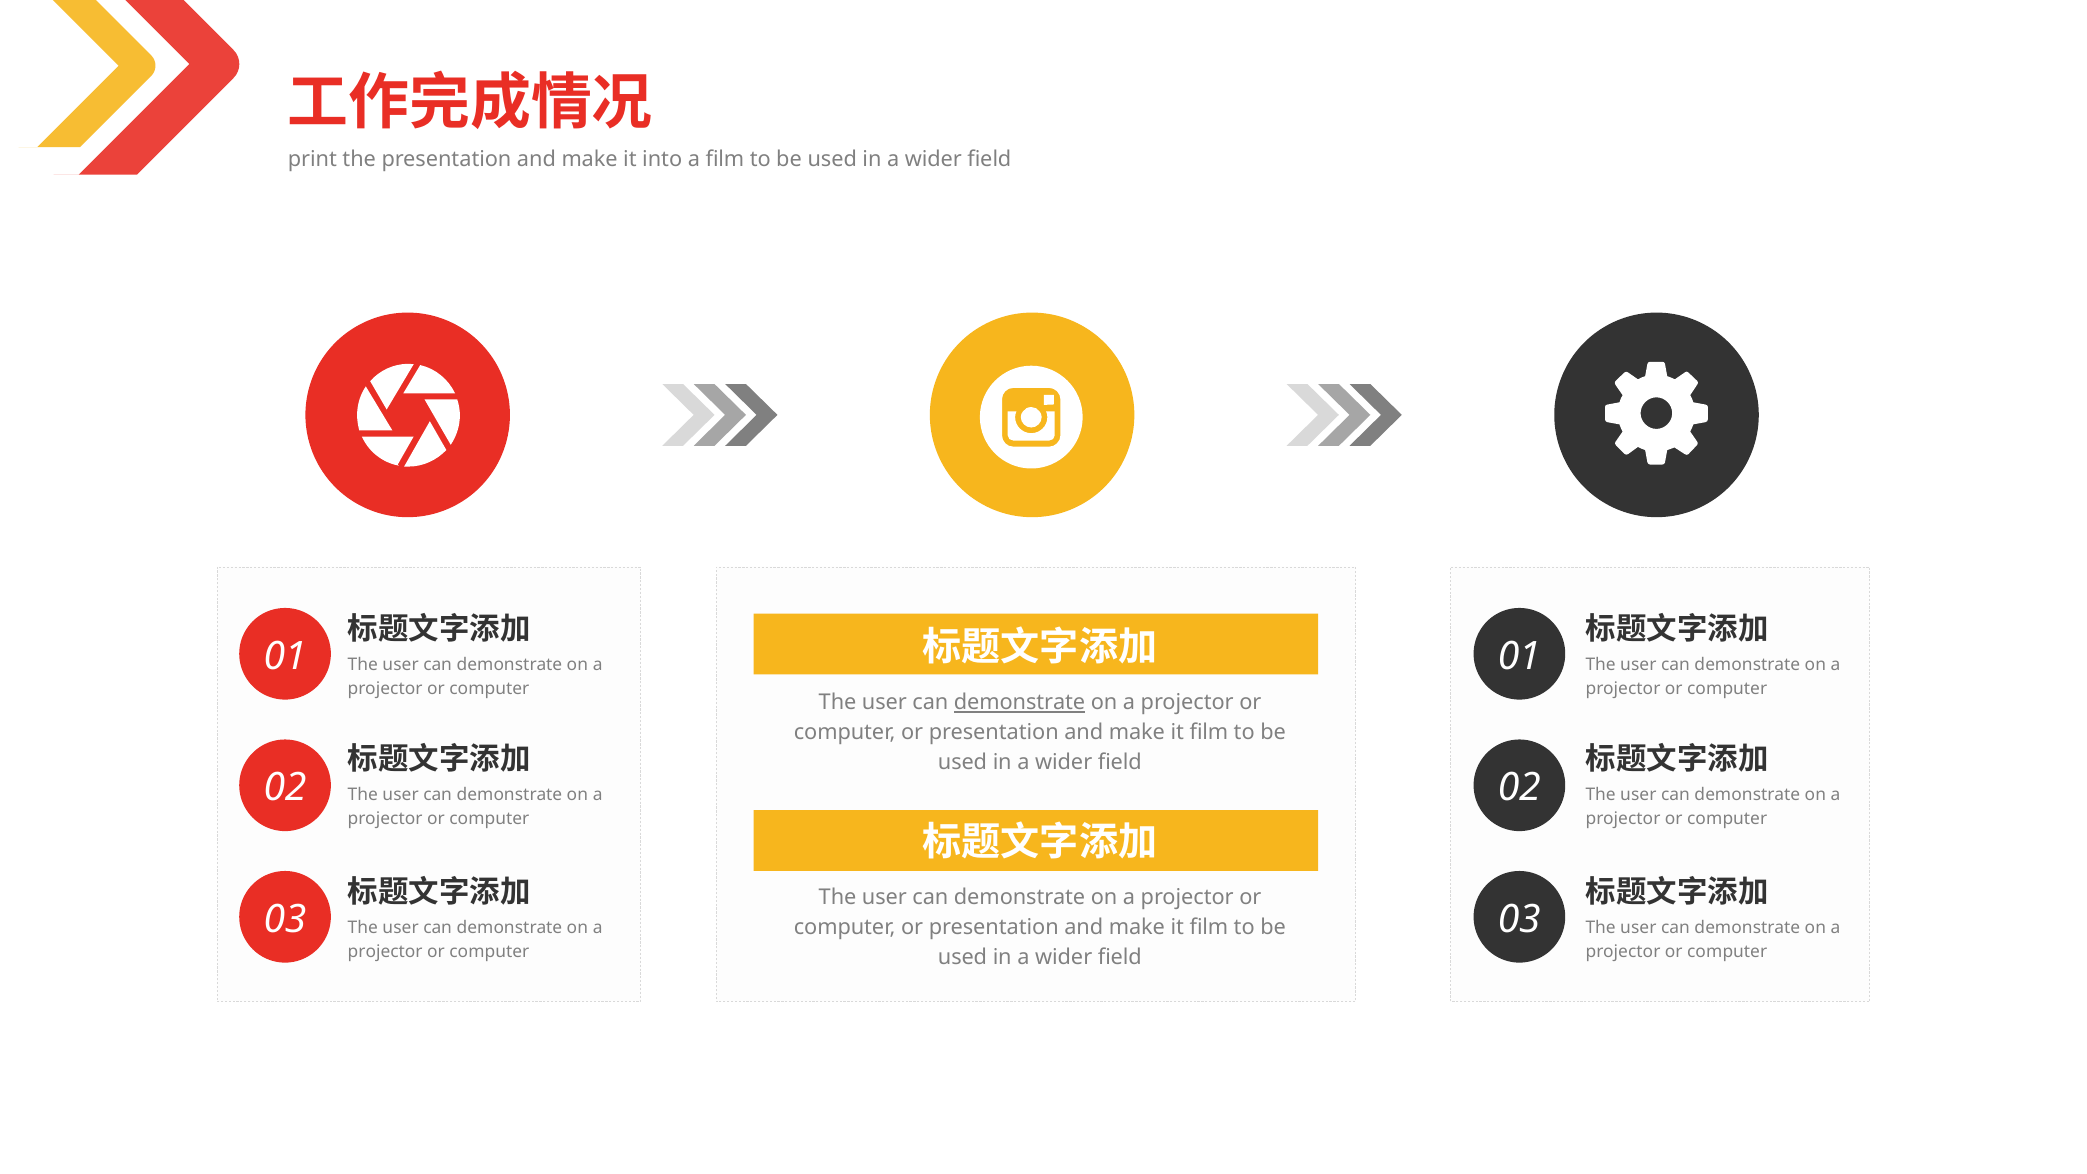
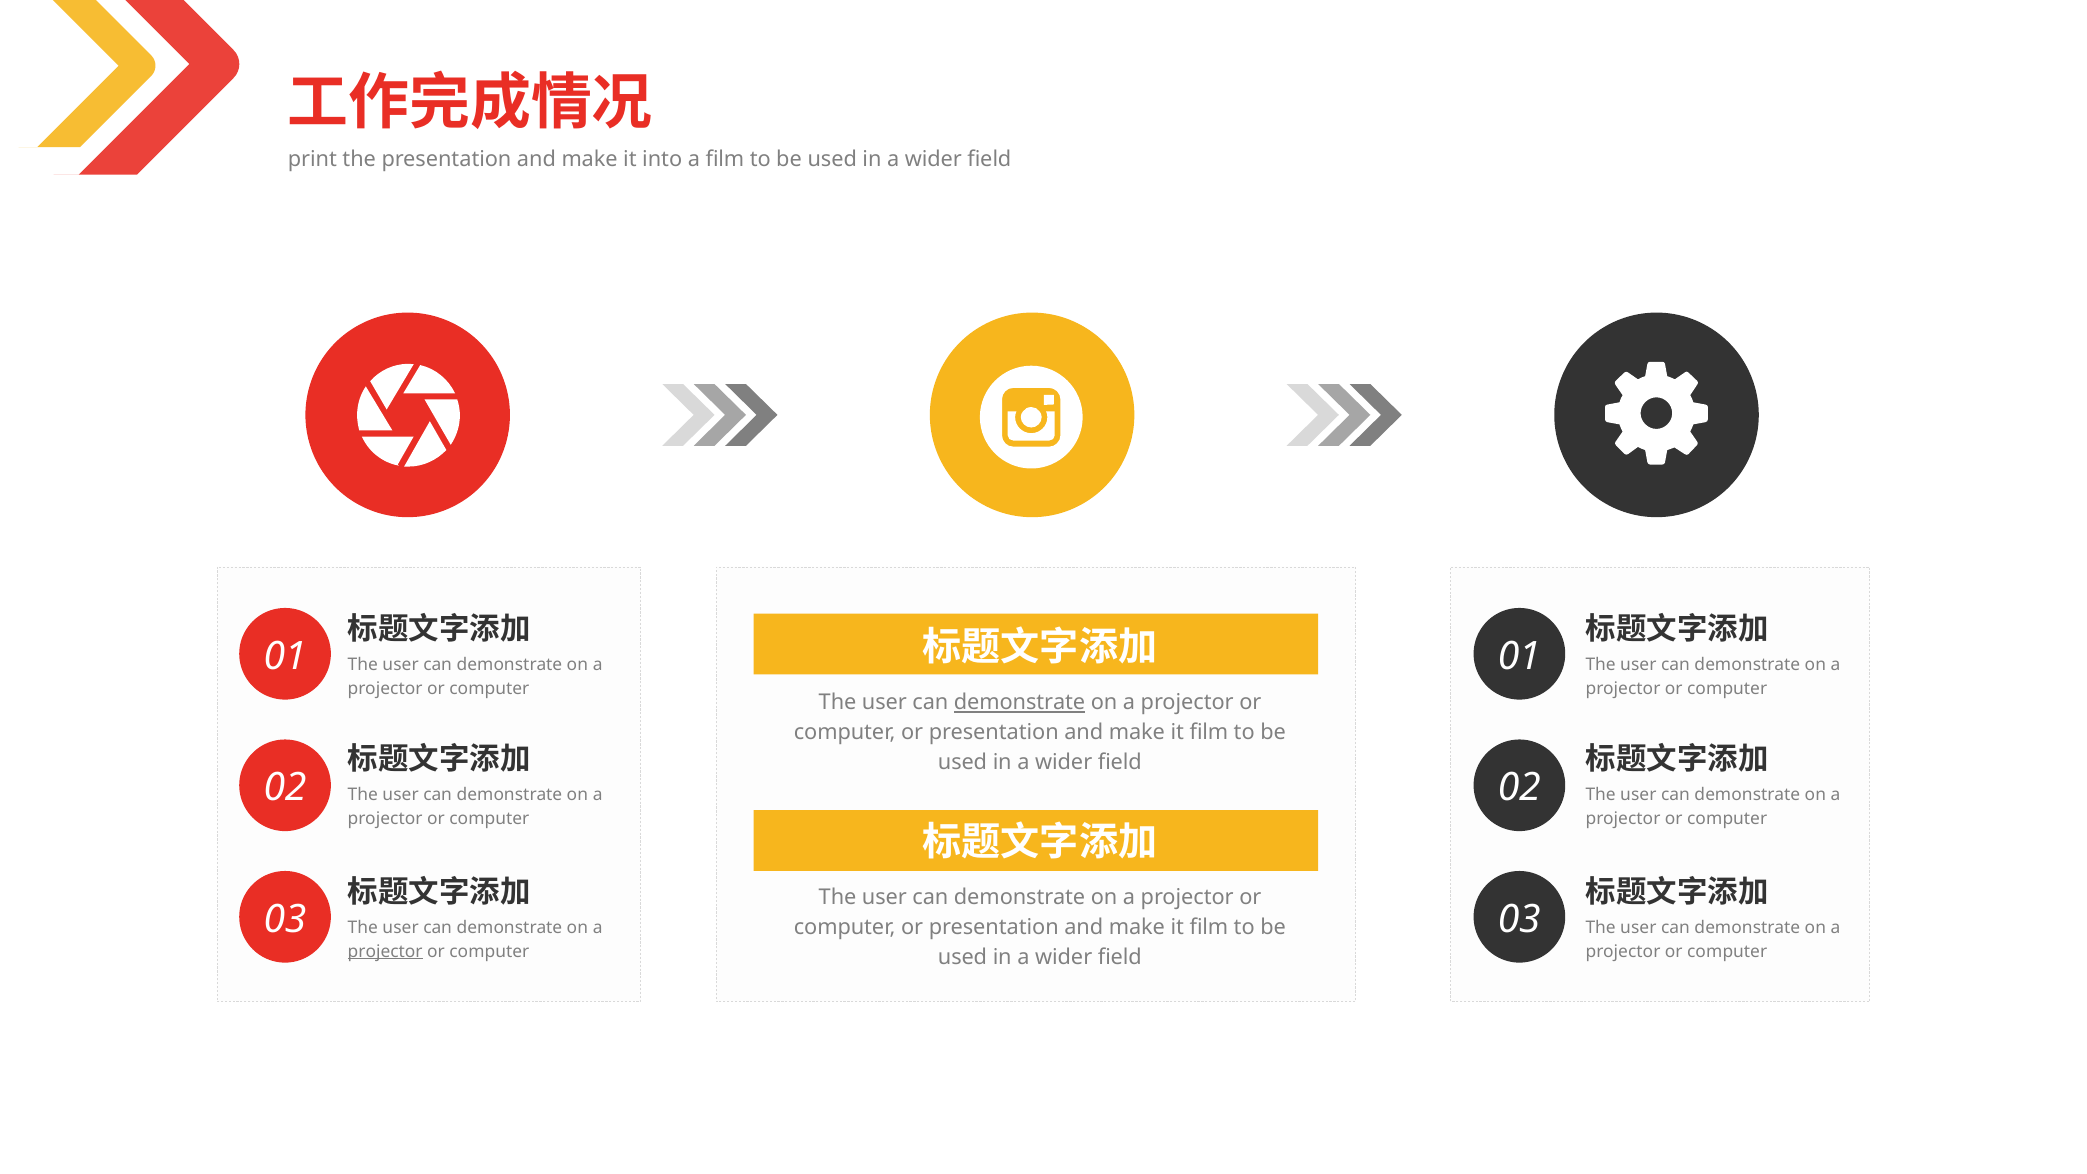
projector at (385, 951) underline: none -> present
